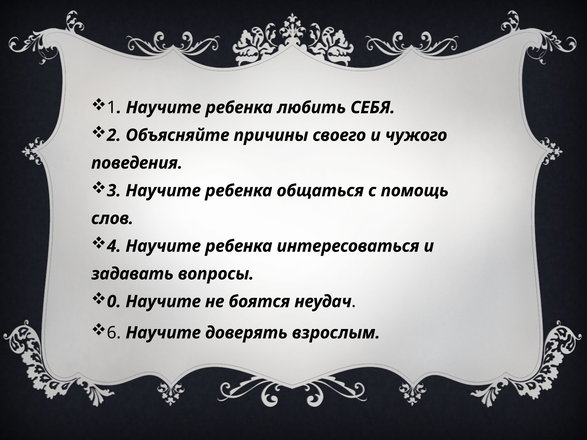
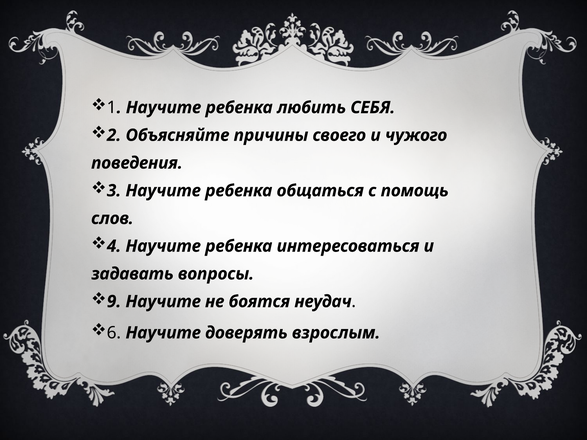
0: 0 -> 9
